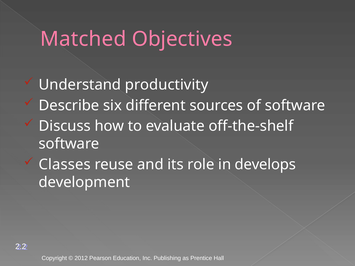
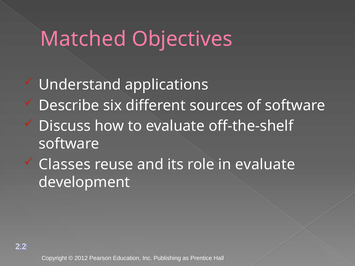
productivity: productivity -> applications
in develops: develops -> evaluate
